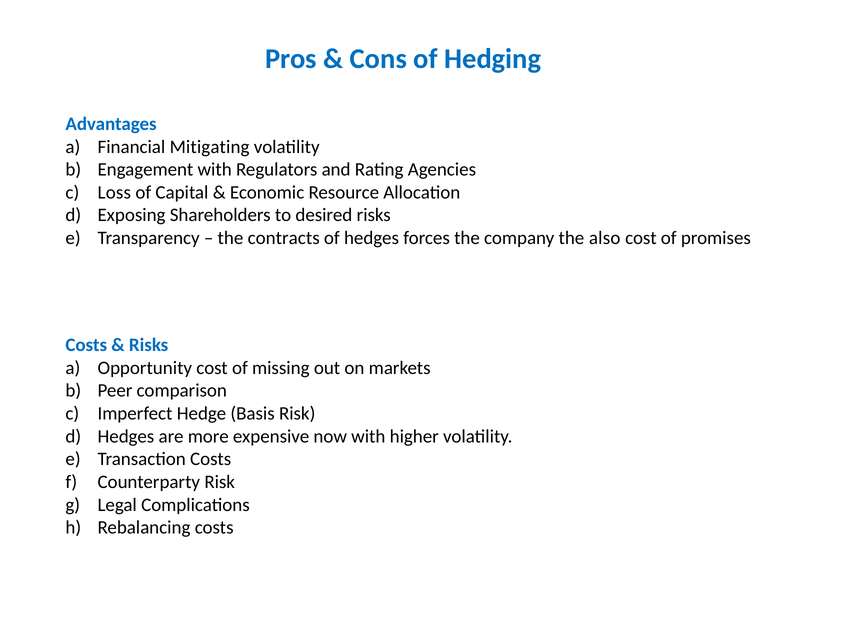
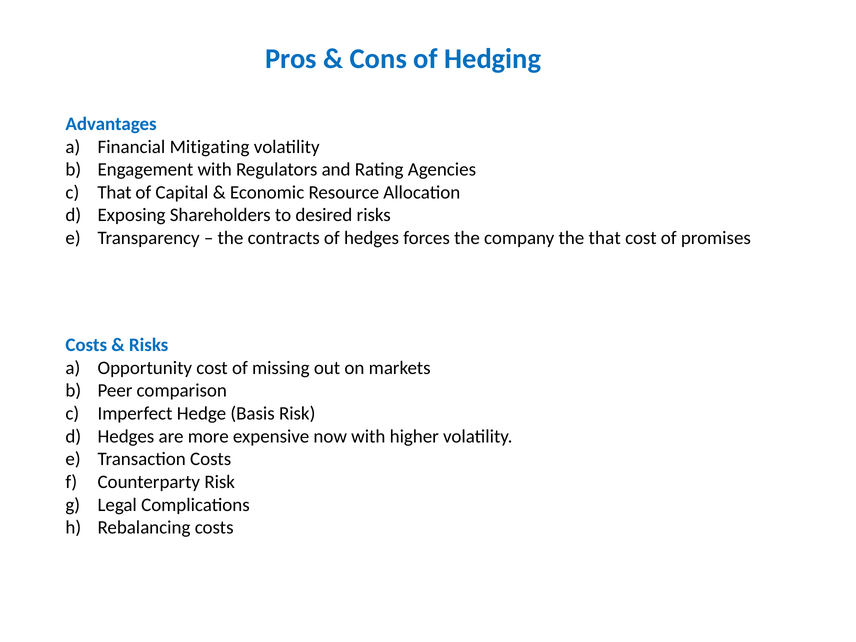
Loss at (114, 192): Loss -> That
the also: also -> that
